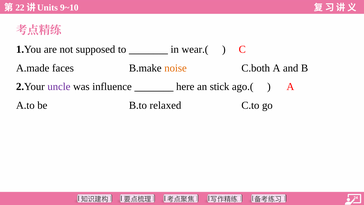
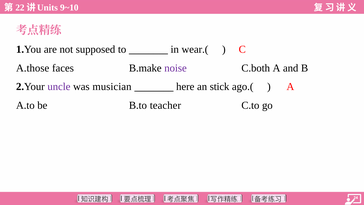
A.made: A.made -> A.those
noise colour: orange -> purple
influence: influence -> musician
relaxed: relaxed -> teacher
